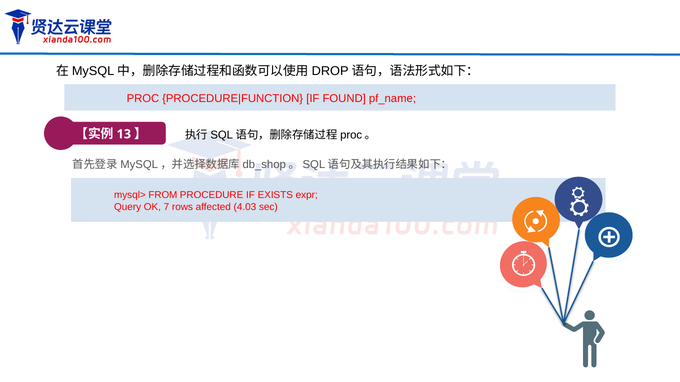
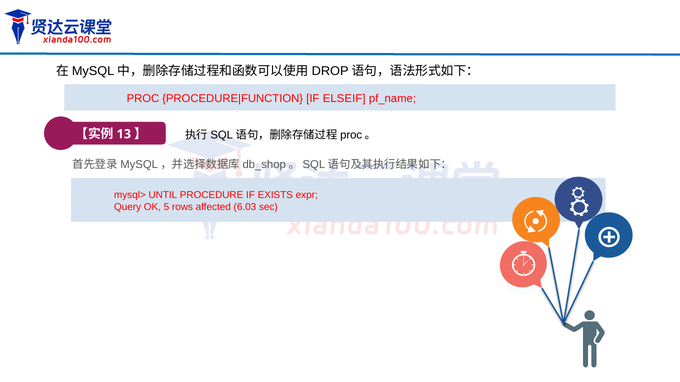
FOUND: FOUND -> ELSEIF
FROM: FROM -> UNTIL
7: 7 -> 5
4.03: 4.03 -> 6.03
